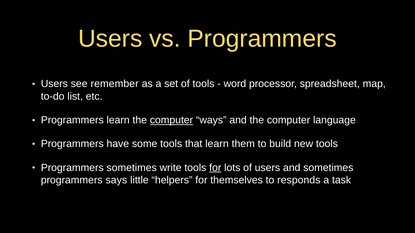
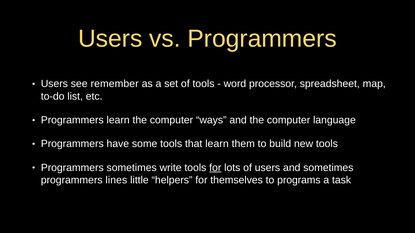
computer at (171, 120) underline: present -> none
says: says -> lines
responds: responds -> programs
